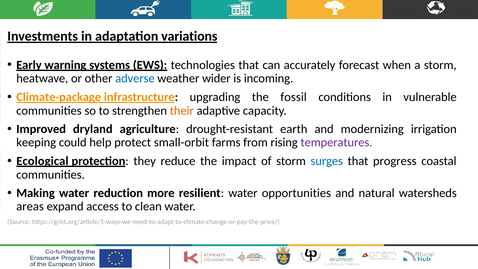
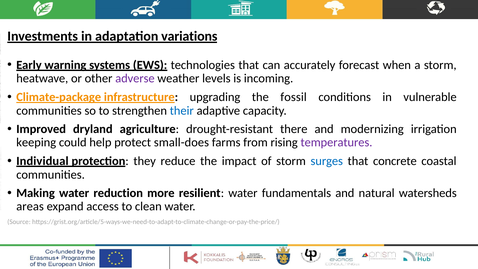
adverse colour: blue -> purple
wider: wider -> levels
their colour: orange -> blue
earth: earth -> there
small-orbit: small-orbit -> small-does
Ecological: Ecological -> Individual
progress: progress -> concrete
opportunities: opportunities -> fundamentals
